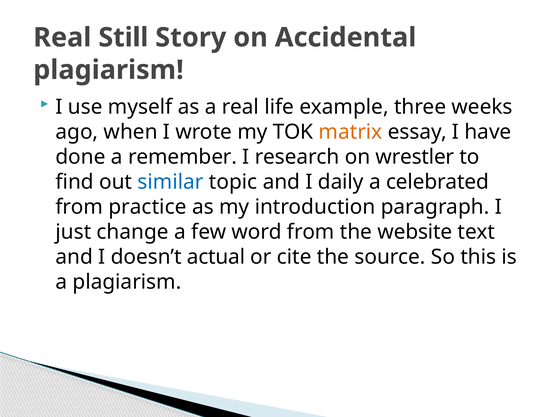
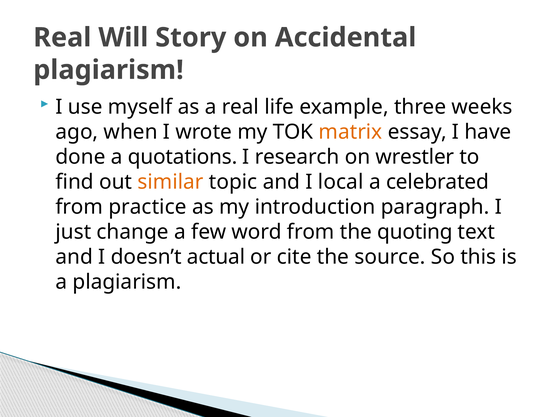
Still: Still -> Will
remember: remember -> quotations
similar colour: blue -> orange
daily: daily -> local
website: website -> quoting
